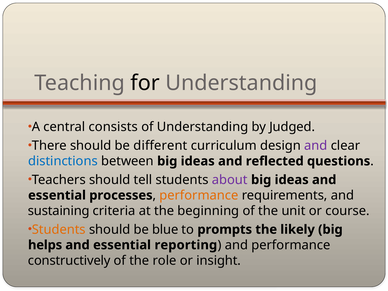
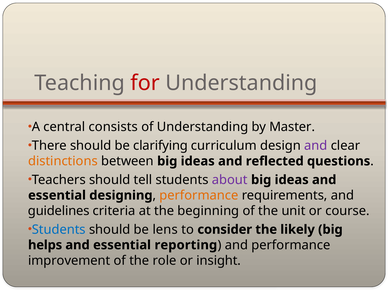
for colour: black -> red
Judged: Judged -> Master
different: different -> clarifying
distinctions colour: blue -> orange
processes: processes -> designing
sustaining: sustaining -> guidelines
Students at (59, 229) colour: orange -> blue
blue: blue -> lens
prompts: prompts -> consider
constructively: constructively -> improvement
